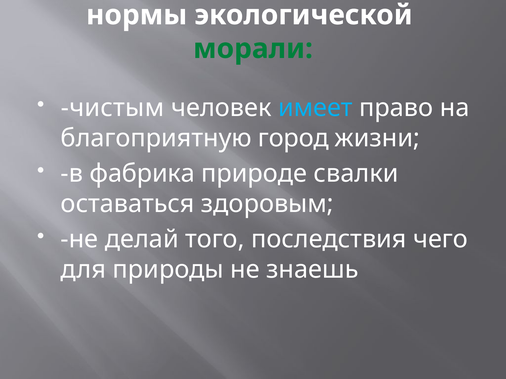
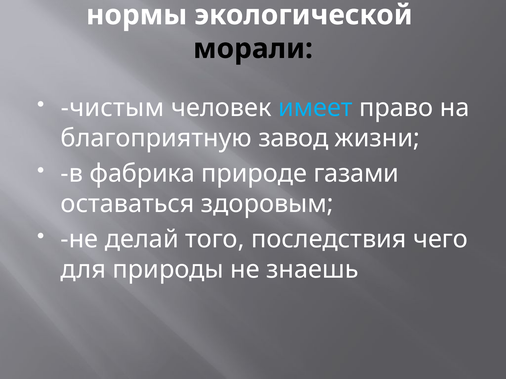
морали colour: green -> black
город: город -> завод
свалки: свалки -> газами
